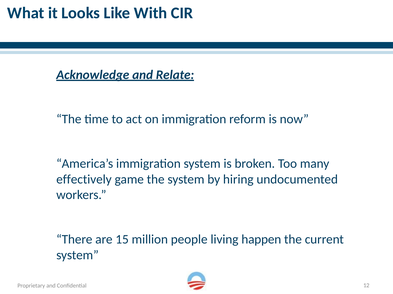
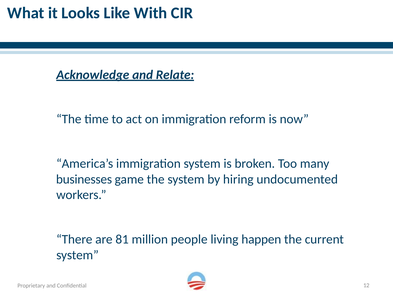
effectively: effectively -> businesses
15: 15 -> 81
